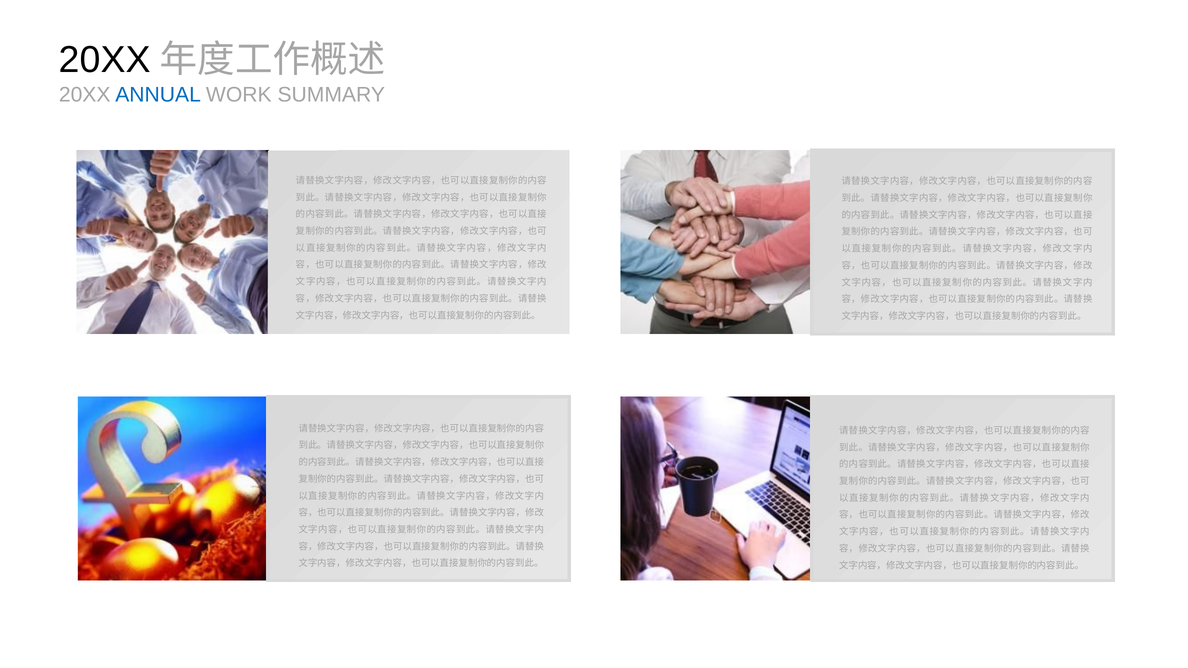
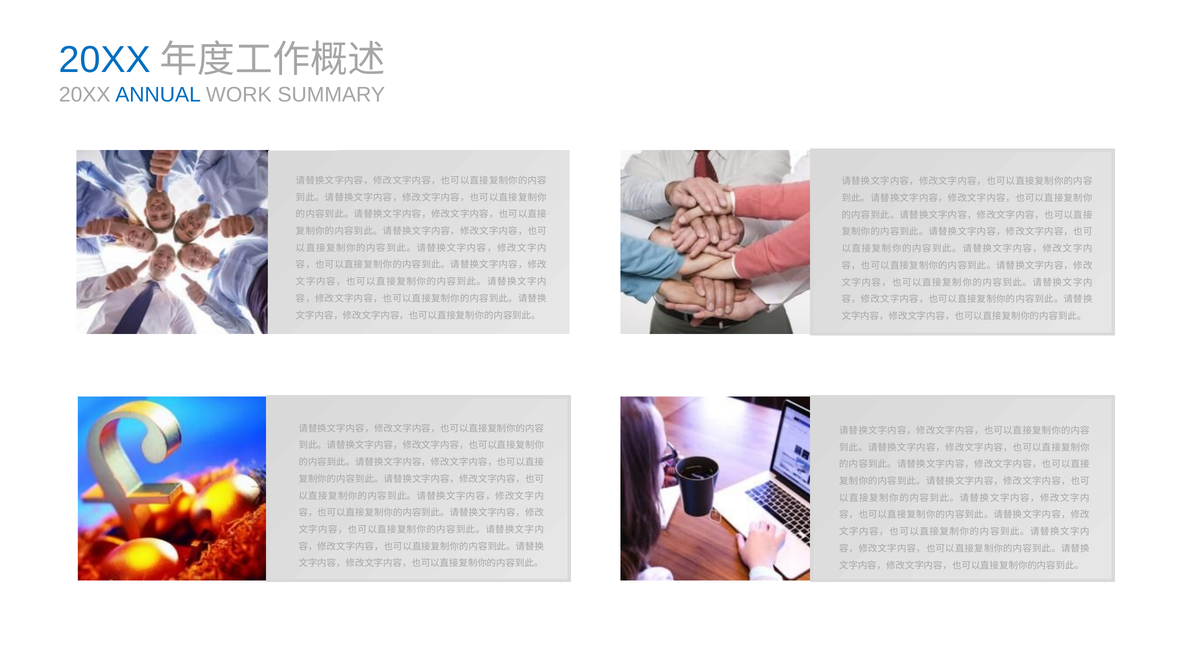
20XX at (105, 60) colour: black -> blue
